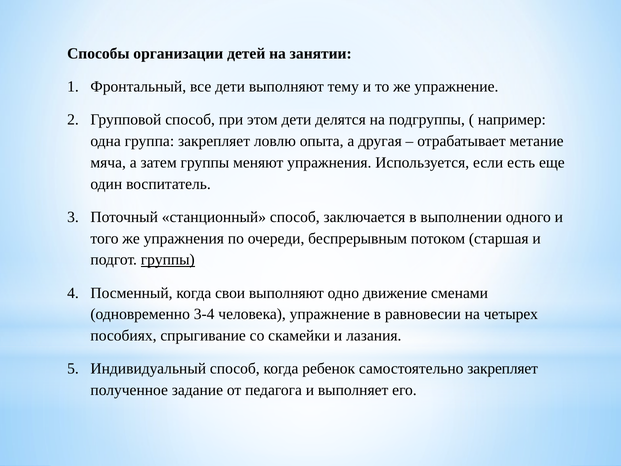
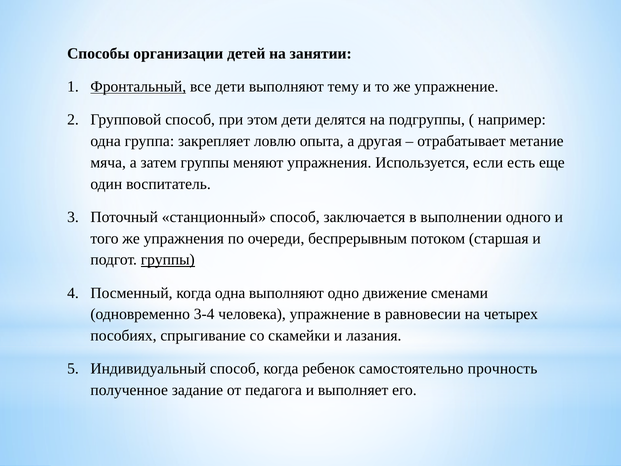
Фронтальный underline: none -> present
когда свои: свои -> одна
самостоятельно закрепляет: закрепляет -> прочность
